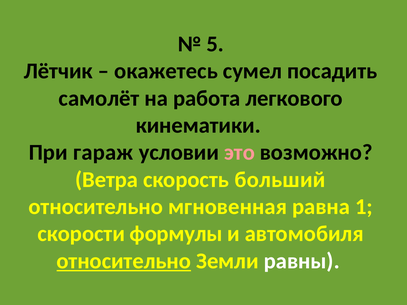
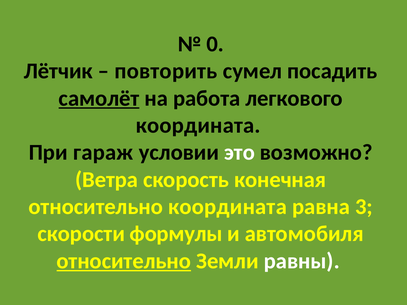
5: 5 -> 0
окажетесь: окажетесь -> повторить
самолёт underline: none -> present
кинематики at (198, 125): кинематики -> координата
это colour: pink -> white
больший: больший -> конечная
относительно мгновенная: мгновенная -> координата
1: 1 -> 3
